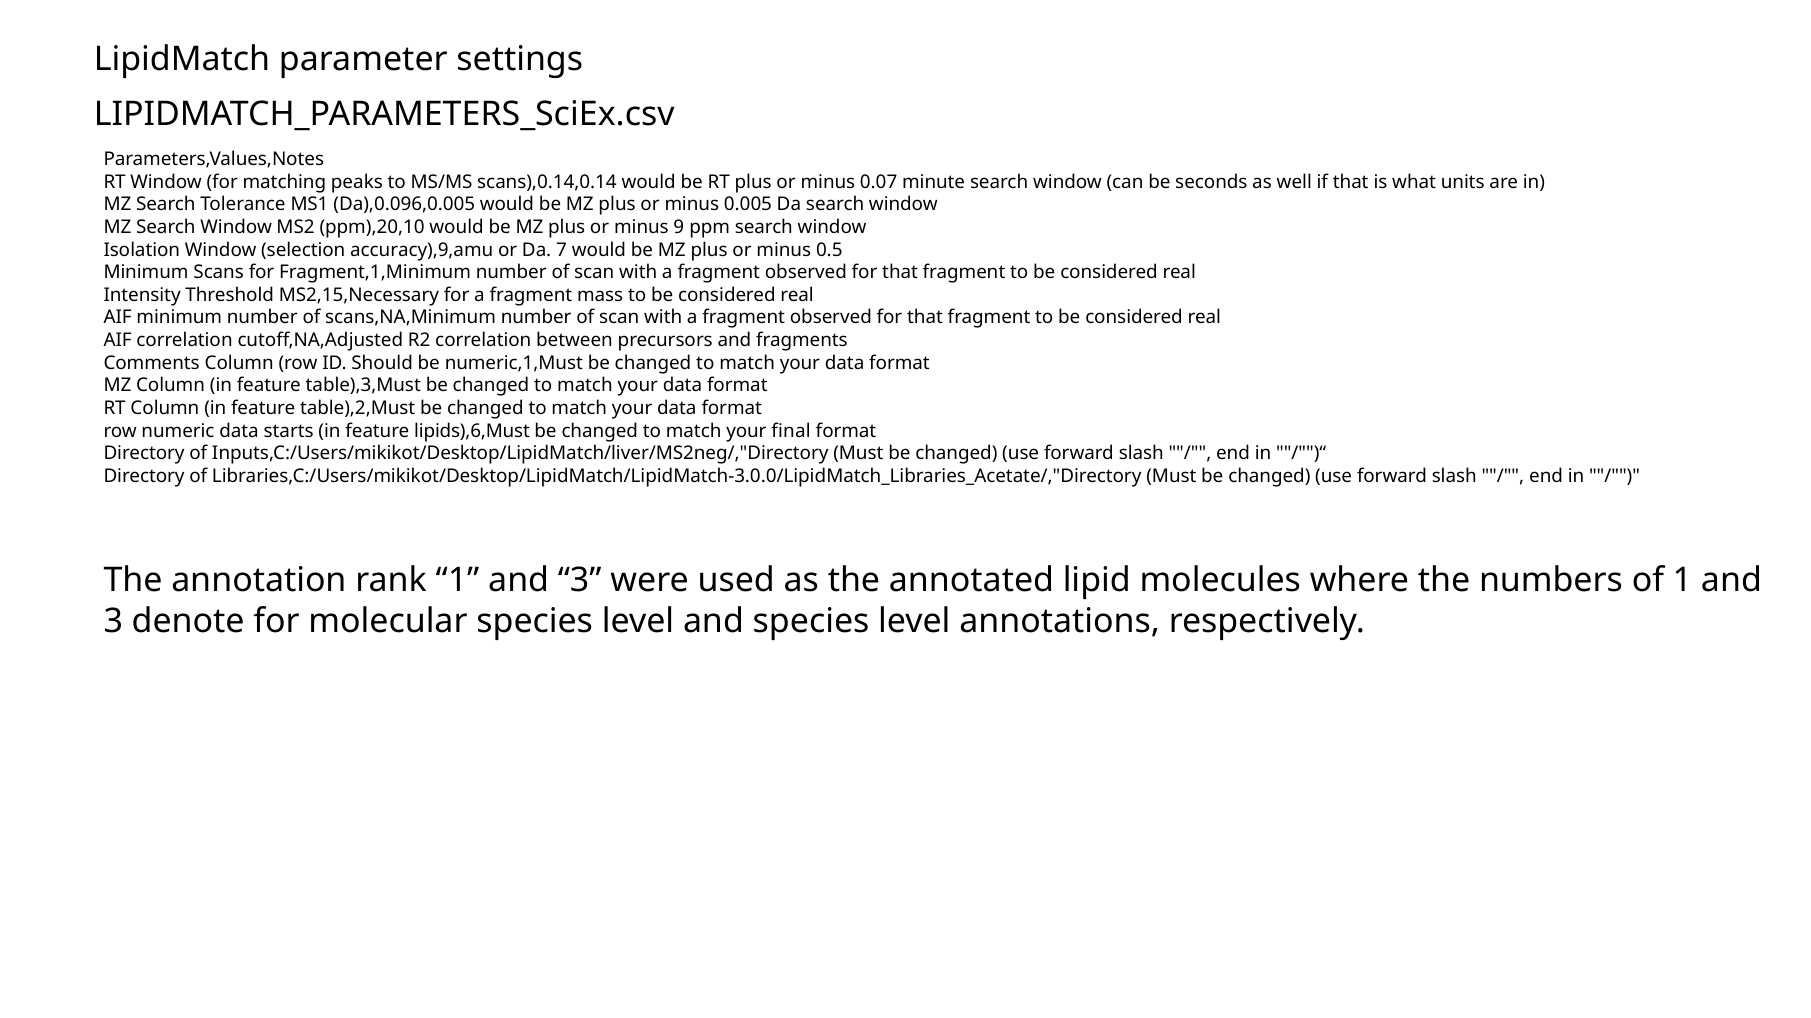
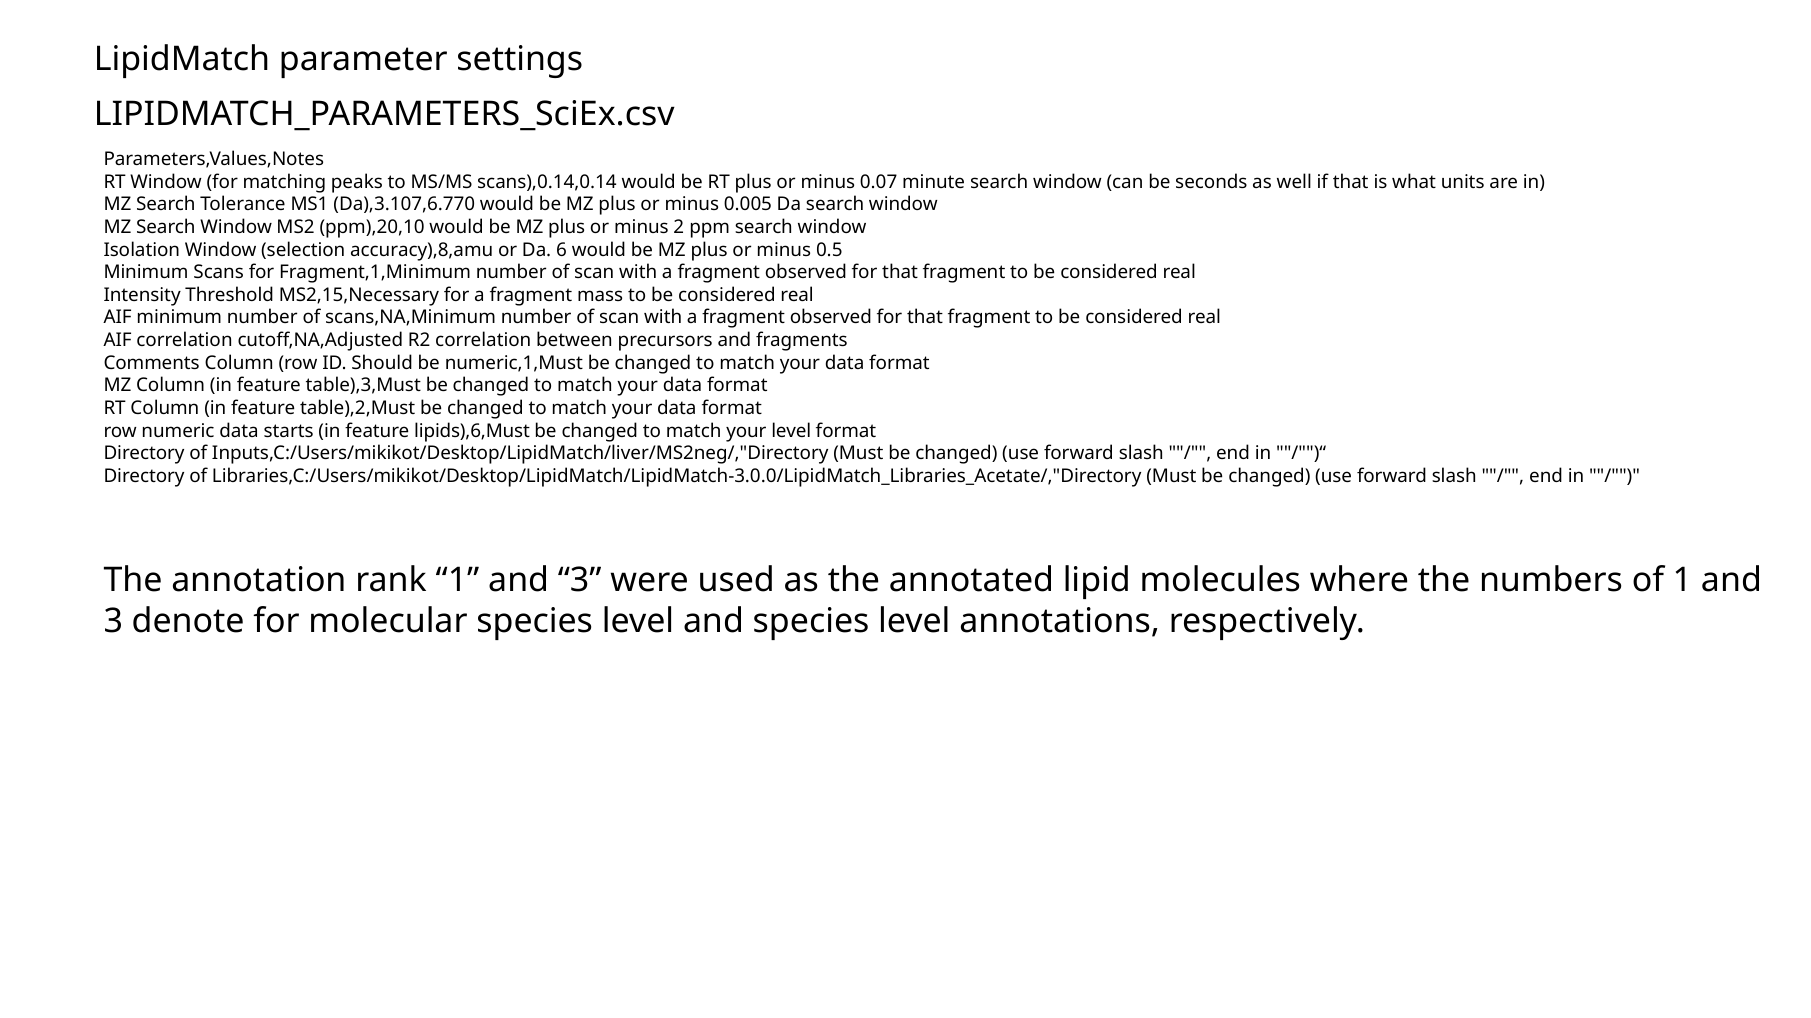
Da),0.096,0.005: Da),0.096,0.005 -> Da),3.107,6.770
9: 9 -> 2
accuracy),9,amu: accuracy),9,amu -> accuracy),8,amu
7: 7 -> 6
your final: final -> level
